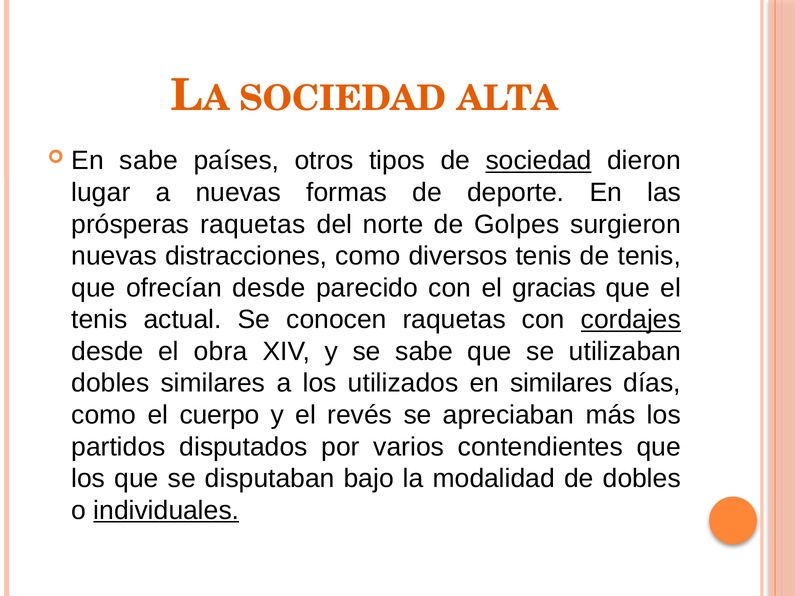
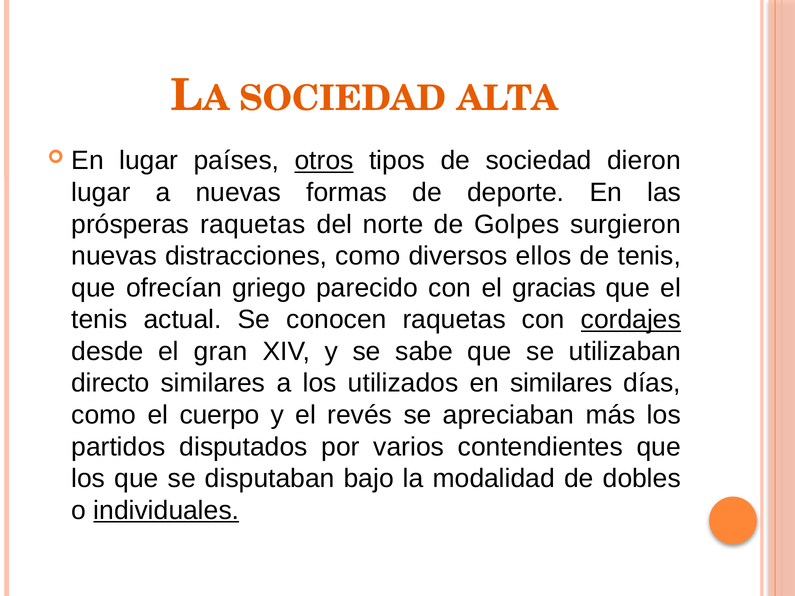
En sabe: sabe -> lugar
otros underline: none -> present
sociedad at (539, 161) underline: present -> none
diversos tenis: tenis -> ellos
ofrecían desde: desde -> griego
obra: obra -> gran
dobles at (110, 383): dobles -> directo
